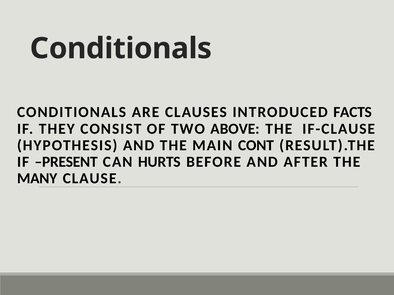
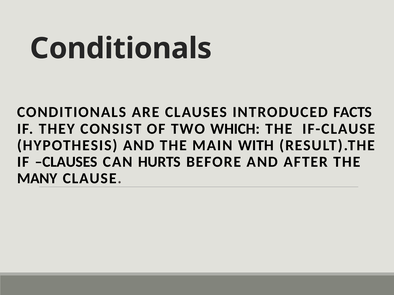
ABOVE: ABOVE -> WHICH
CONT: CONT -> WITH
IF PRESENT: PRESENT -> CLAUSES
